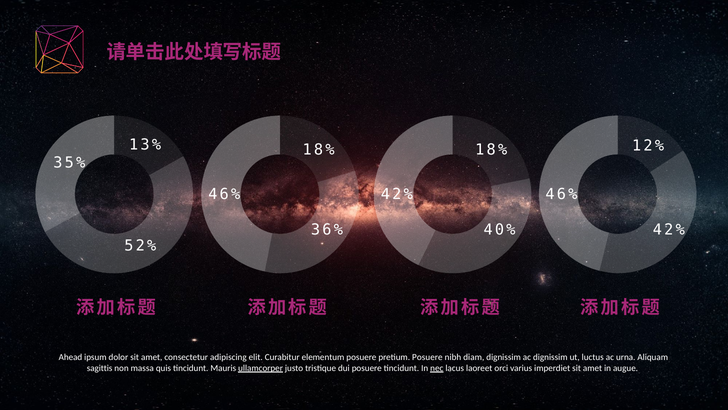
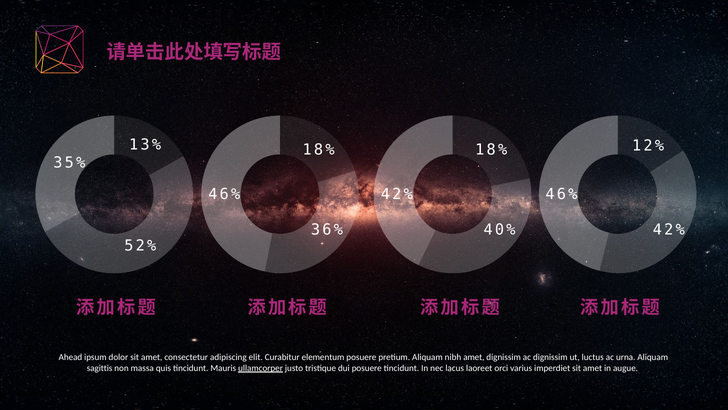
pretium Posuere: Posuere -> Aliquam
nibh diam: diam -> amet
nec underline: present -> none
